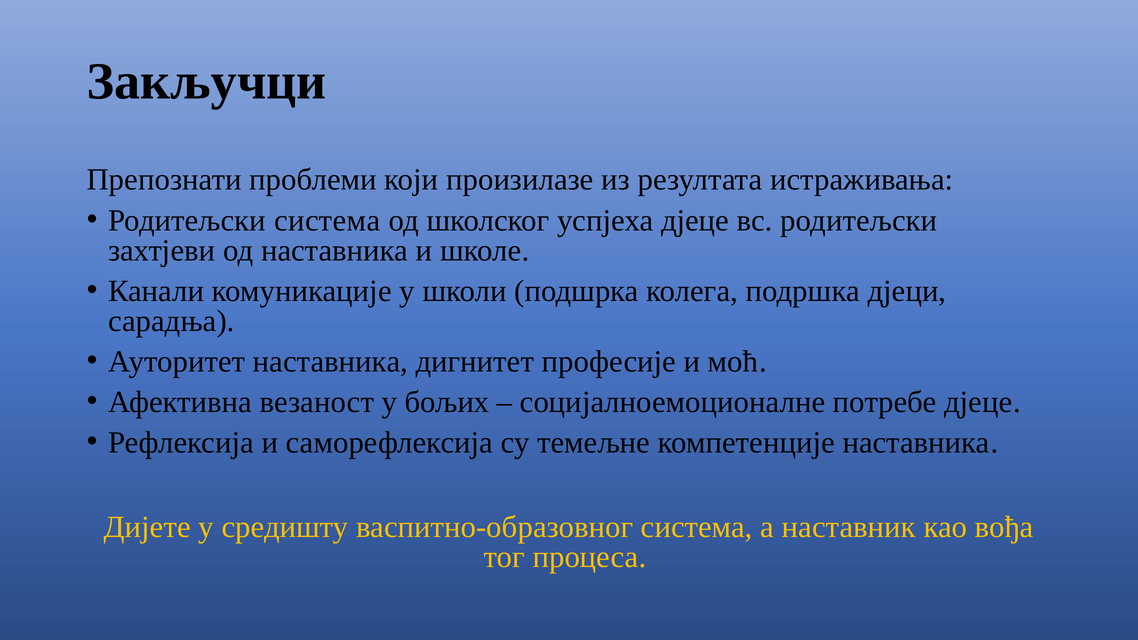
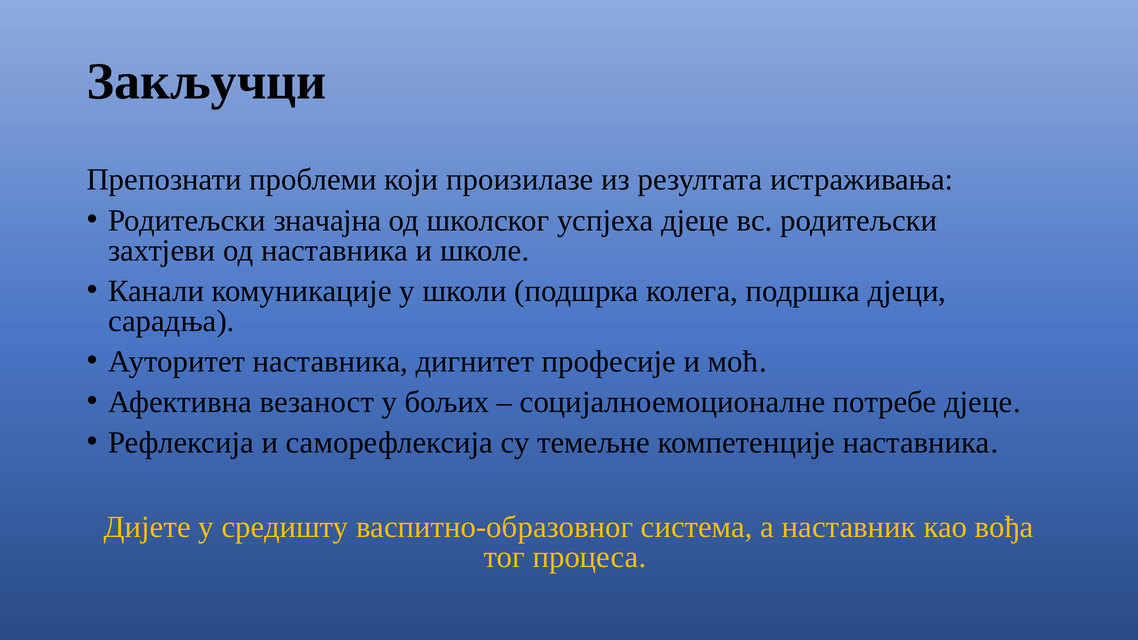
Родитељски система: система -> значајна
